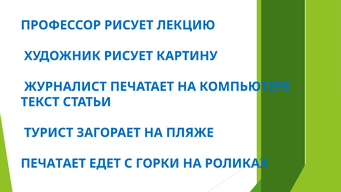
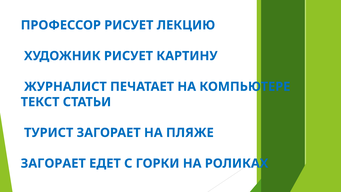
ПЕЧАТАЕТ at (53, 163): ПЕЧАТАЕТ -> ЗАГОРАЕТ
